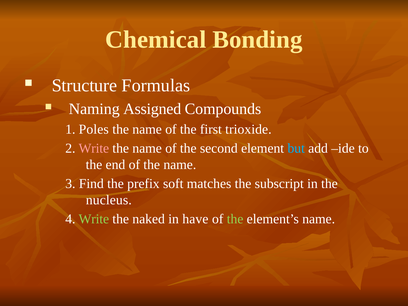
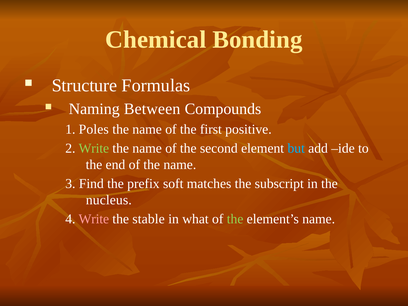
Assigned: Assigned -> Between
trioxide: trioxide -> positive
Write at (94, 148) colour: pink -> light green
Write at (94, 219) colour: light green -> pink
naked: naked -> stable
have: have -> what
